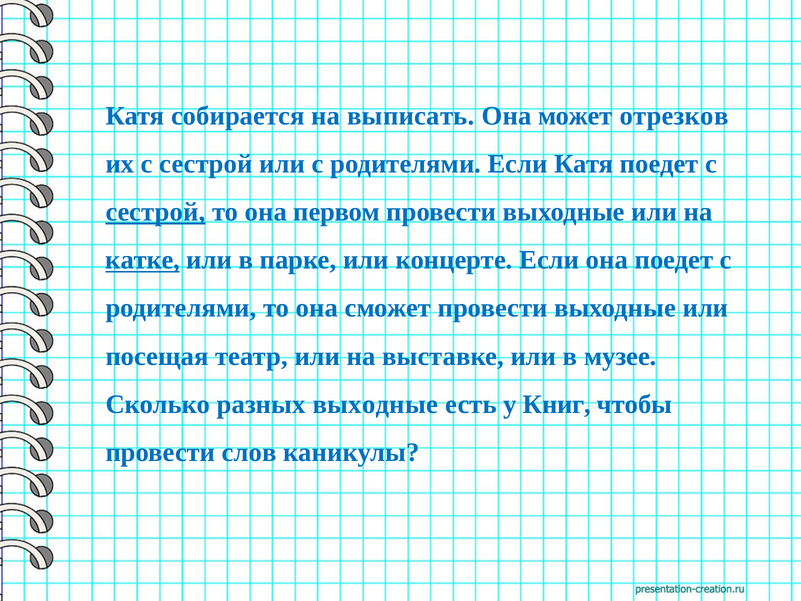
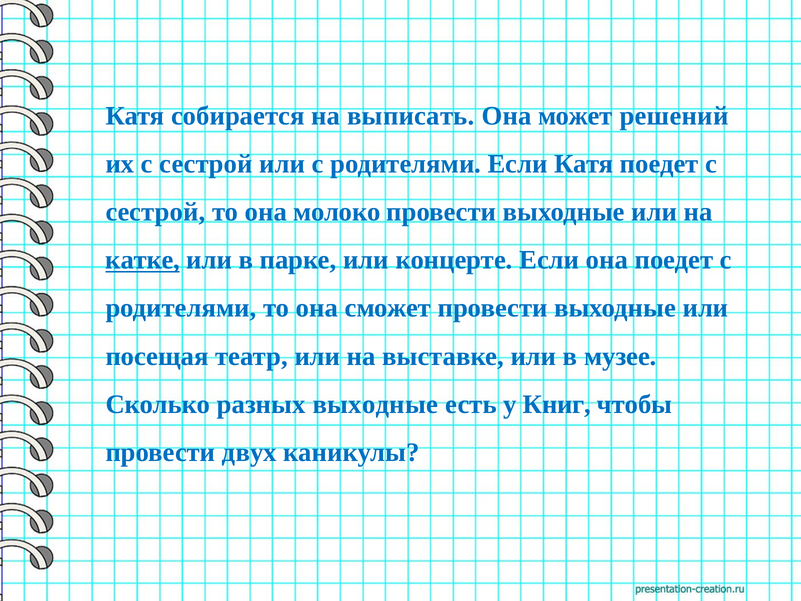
отрезков: отрезков -> решений
сестрой at (155, 212) underline: present -> none
первом: первом -> молоко
слов: слов -> двух
